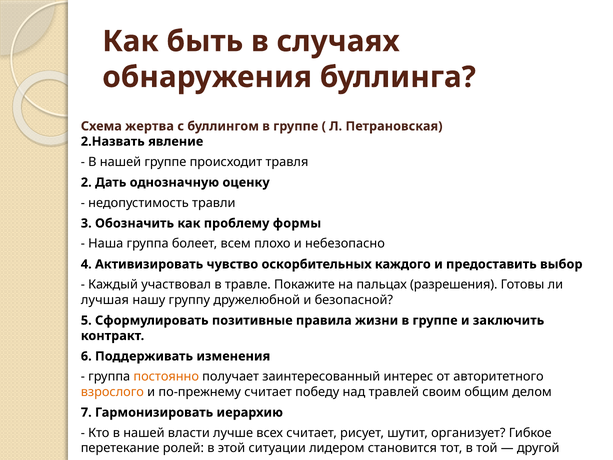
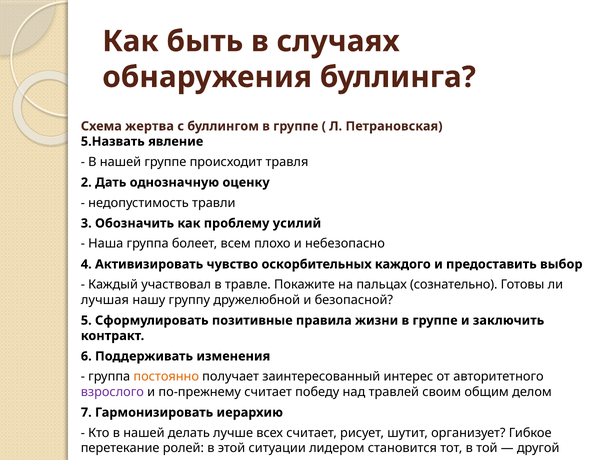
2.Назвать: 2.Назвать -> 5.Назвать
формы: формы -> усилий
разрешения: разрешения -> сознательно
взрослого colour: orange -> purple
власти: власти -> делать
